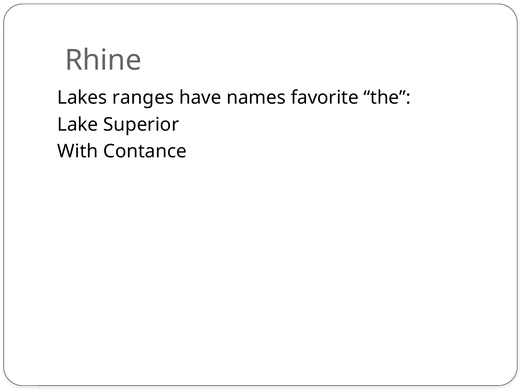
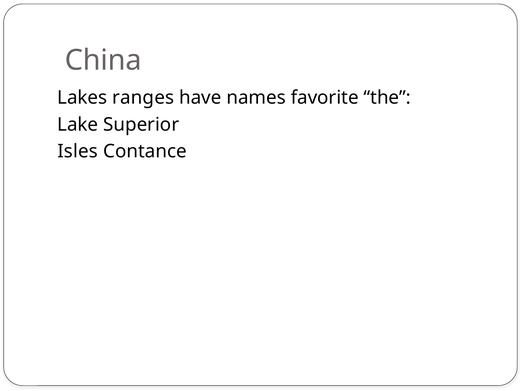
Rhine: Rhine -> China
With: With -> Isles
